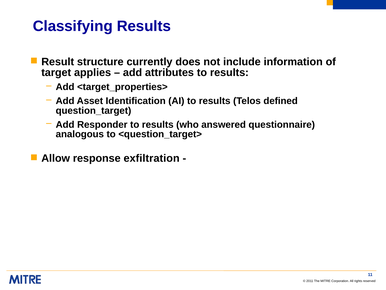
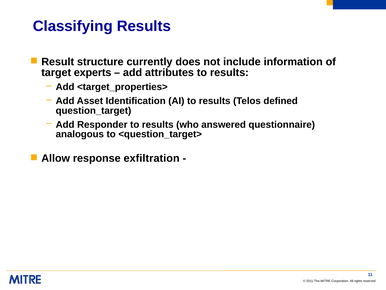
applies: applies -> experts
